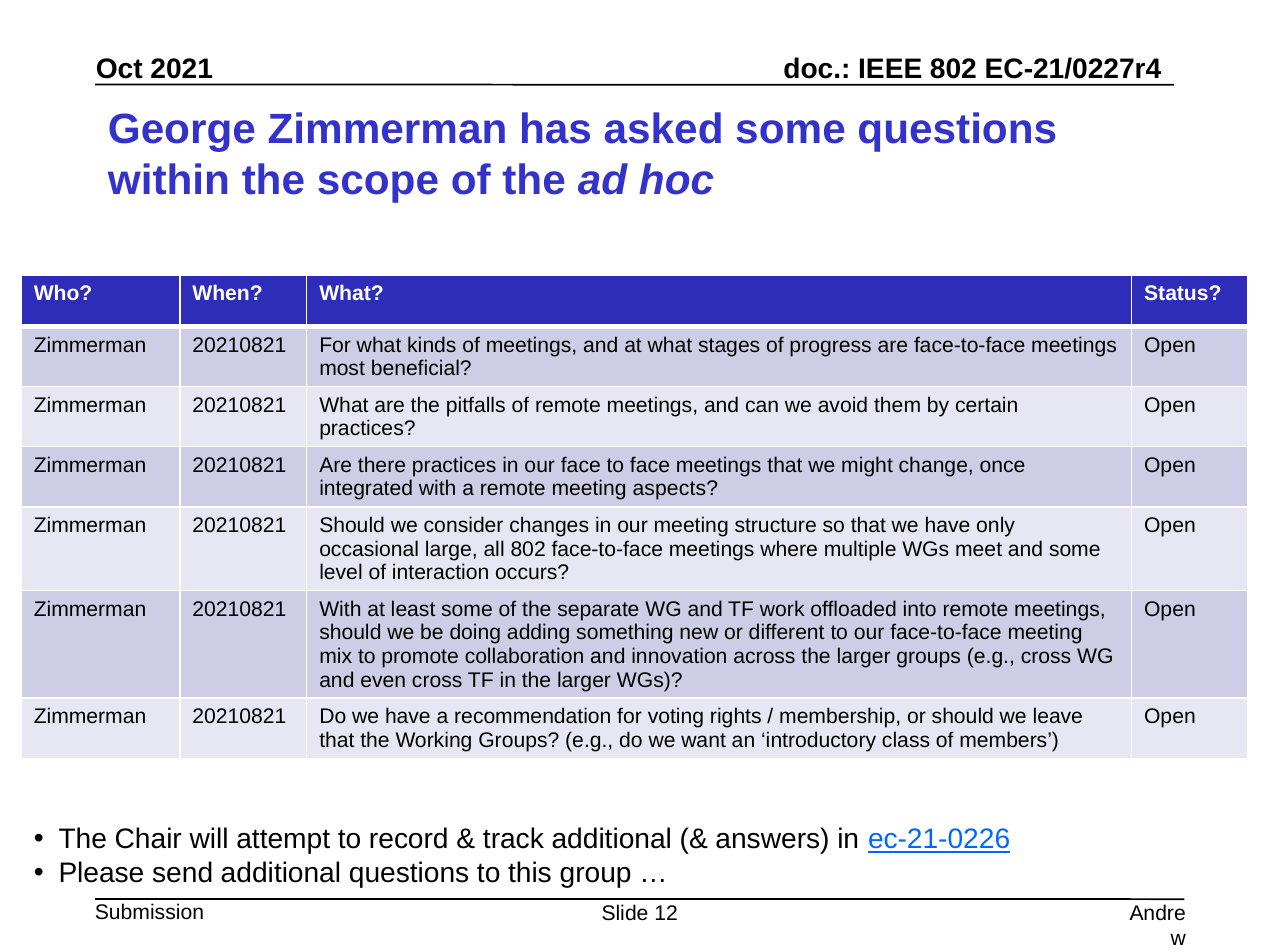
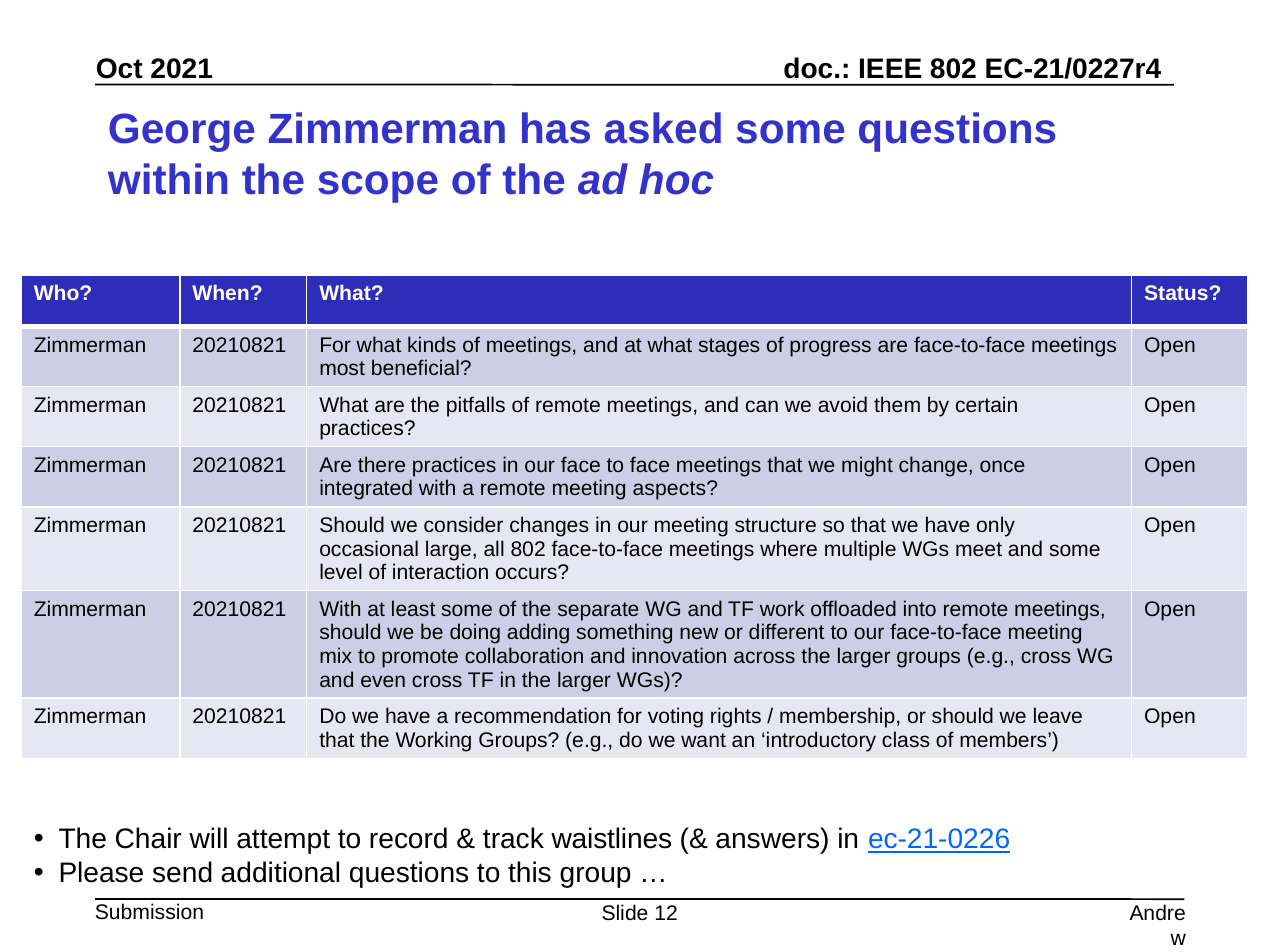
track additional: additional -> waistlines
